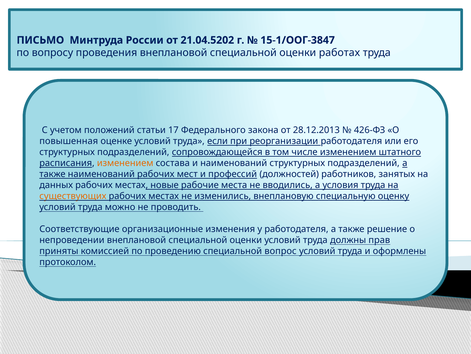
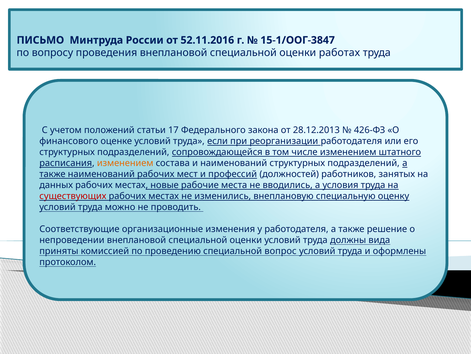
21.04.5202: 21.04.5202 -> 52.11.2016
повышенная: повышенная -> финансового
существующих colour: orange -> red
прав: прав -> вида
